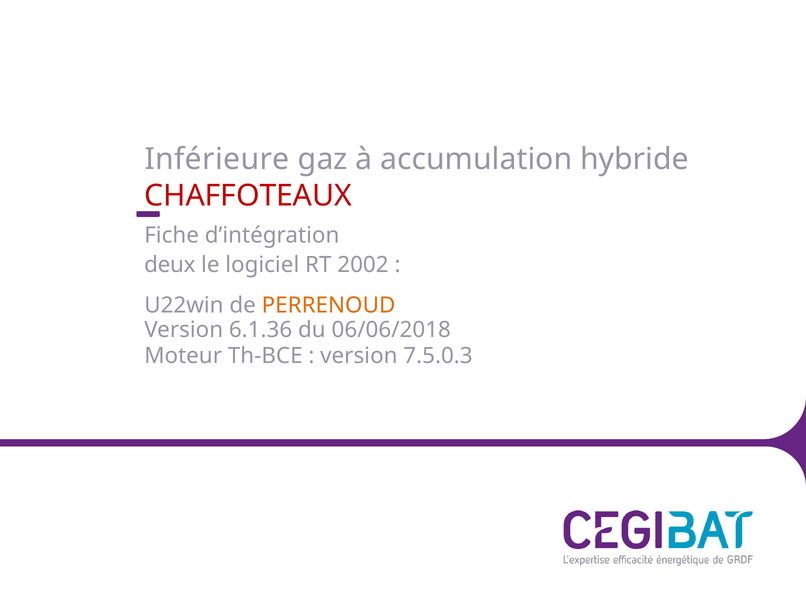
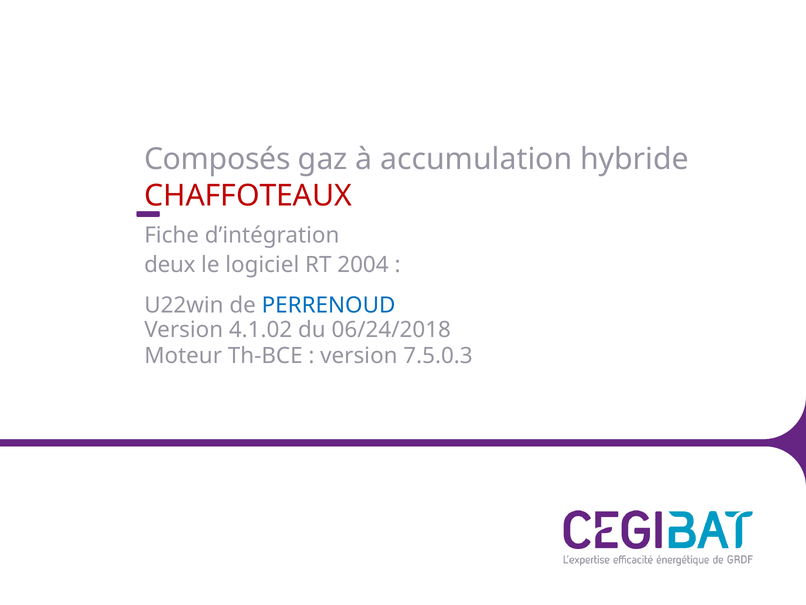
Inférieure: Inférieure -> Composés
2002: 2002 -> 2004
PERRENOUD colour: orange -> blue
6.1.36: 6.1.36 -> 4.1.02
06/06/2018: 06/06/2018 -> 06/24/2018
